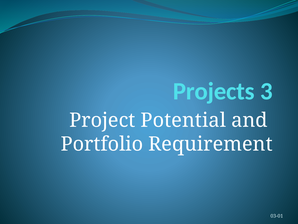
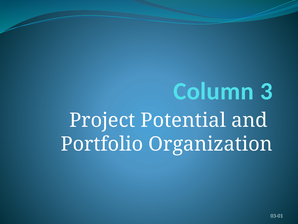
Projects: Projects -> Column
Requirement: Requirement -> Organization
